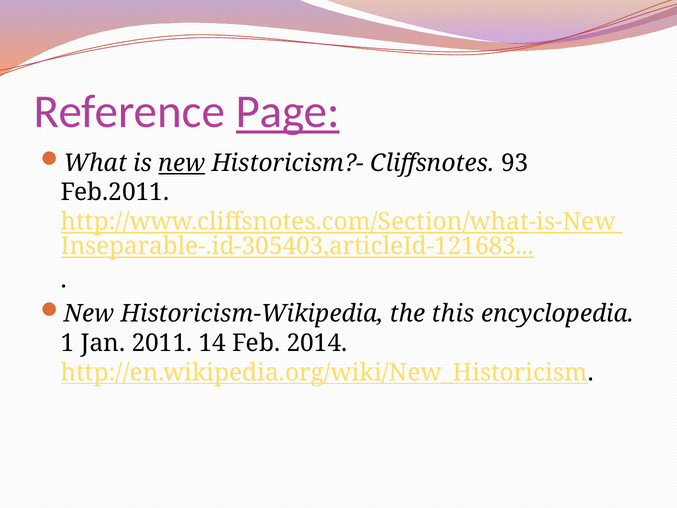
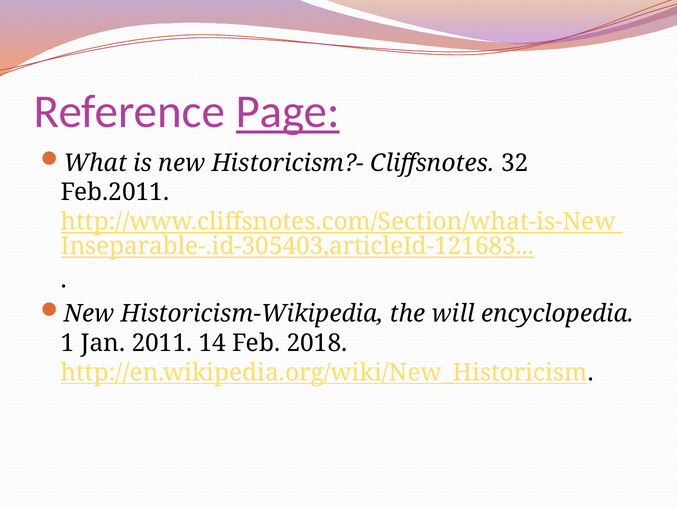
new at (182, 163) underline: present -> none
93: 93 -> 32
this: this -> will
2014: 2014 -> 2018
